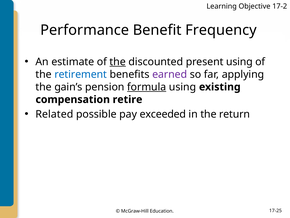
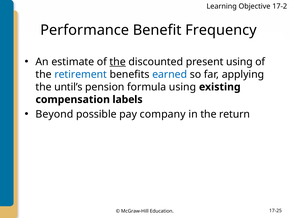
earned colour: purple -> blue
gain’s: gain’s -> until’s
formula underline: present -> none
retire: retire -> labels
Related: Related -> Beyond
exceeded: exceeded -> company
